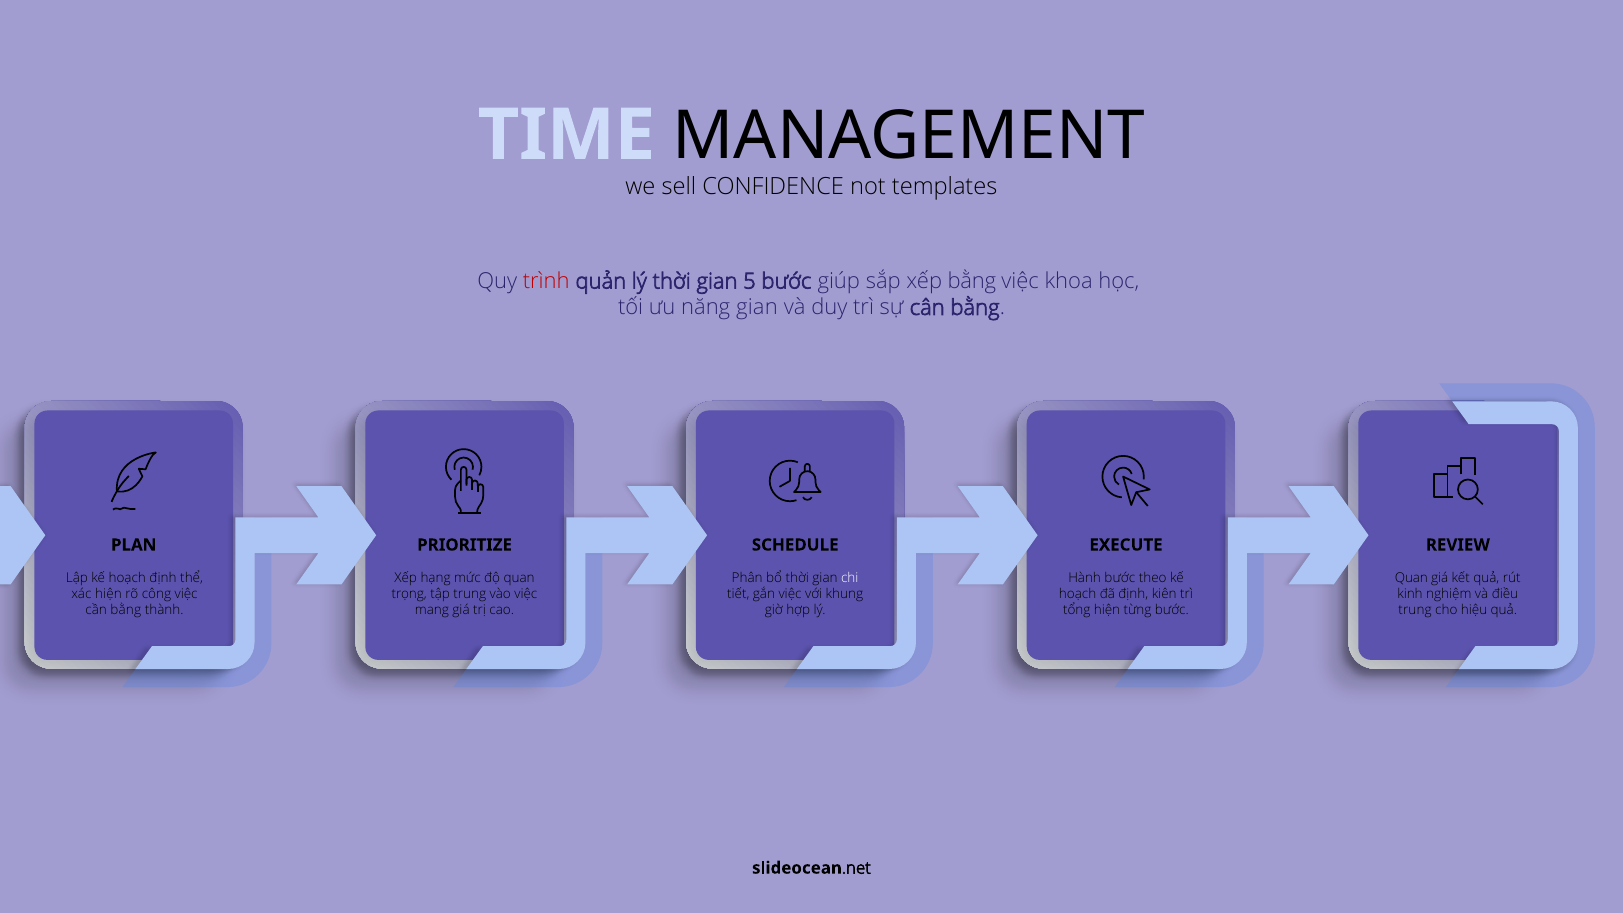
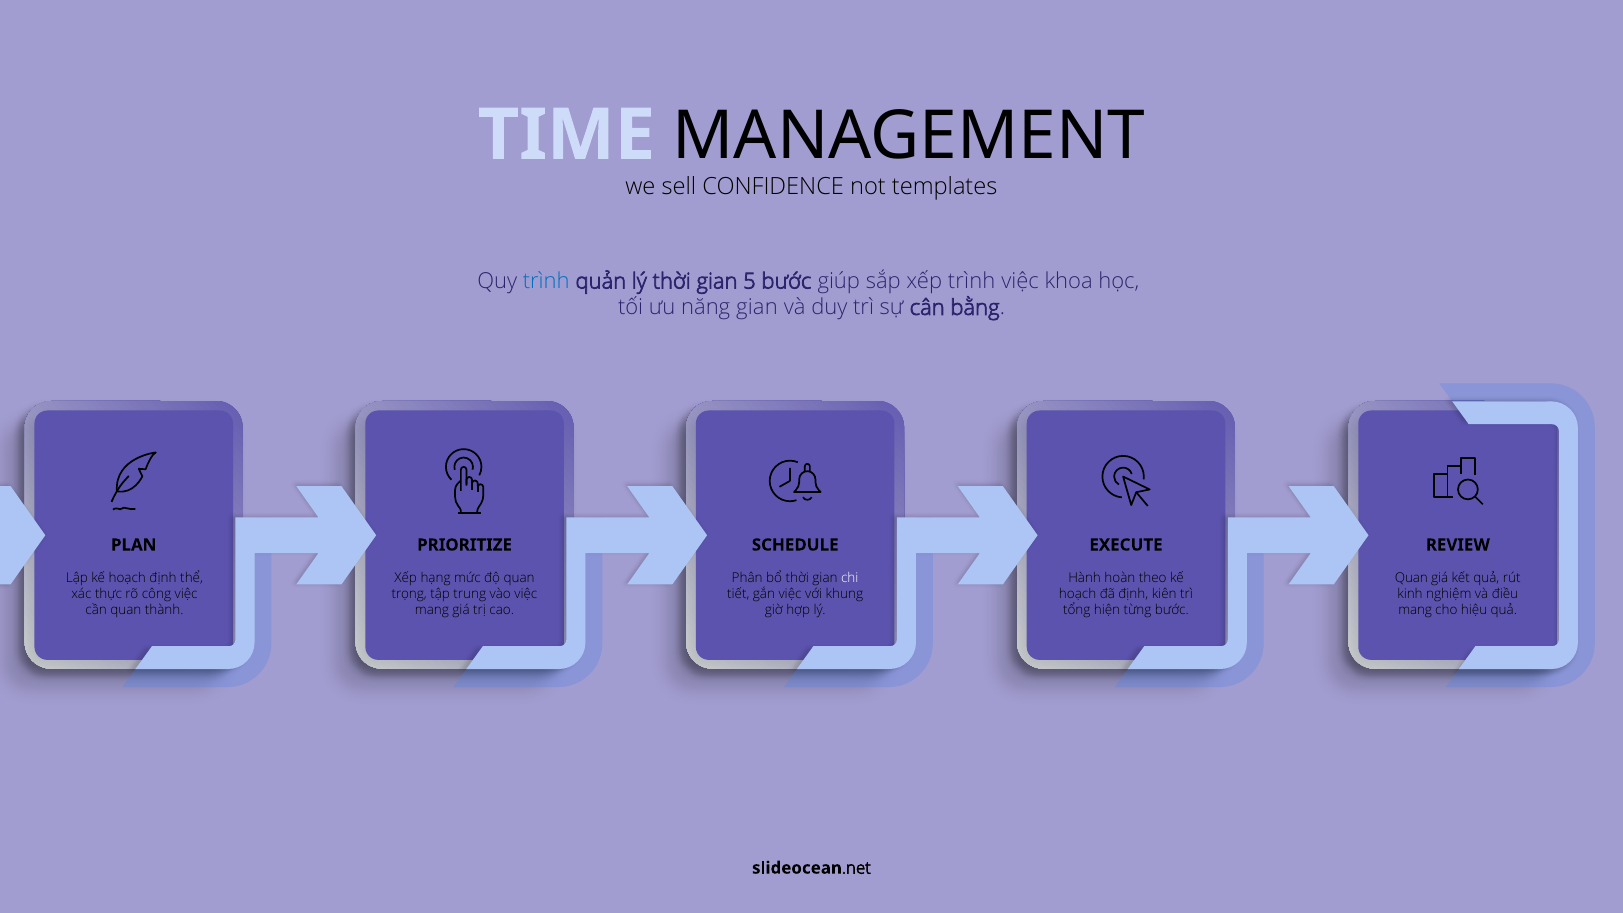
trình at (546, 281) colour: red -> blue
xếp bằng: bằng -> trình
Hành bước: bước -> hoàn
xác hiện: hiện -> thực
cần bằng: bằng -> quan
trung at (1415, 610): trung -> mang
